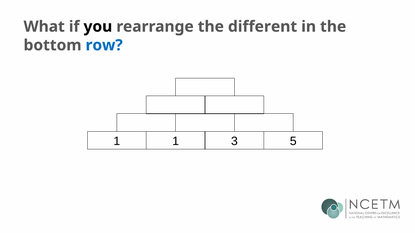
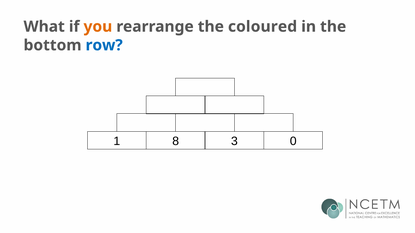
you colour: black -> orange
different: different -> coloured
1 1: 1 -> 8
5: 5 -> 0
